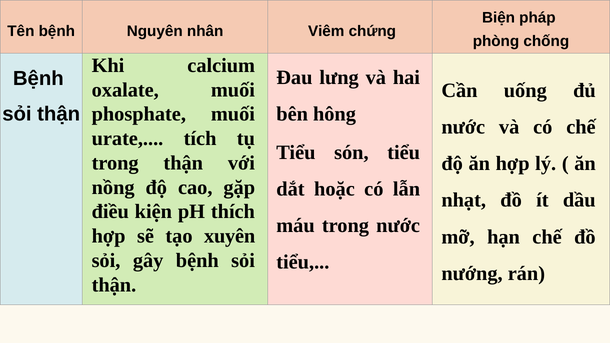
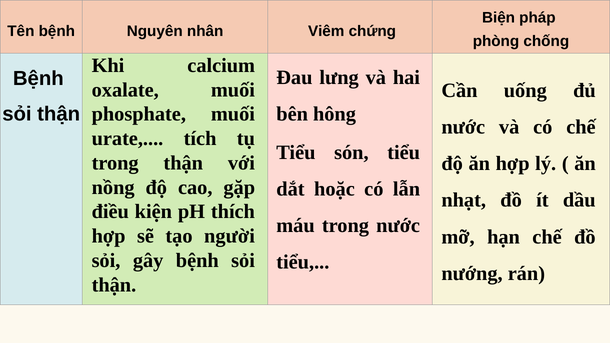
xuyên: xuyên -> người
